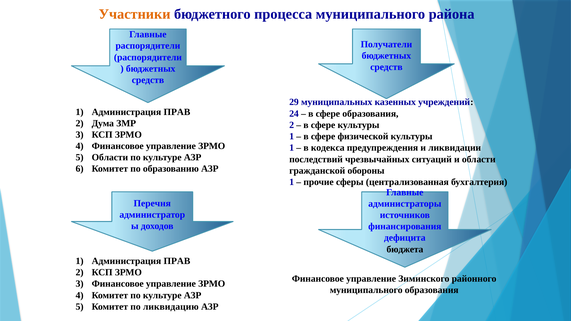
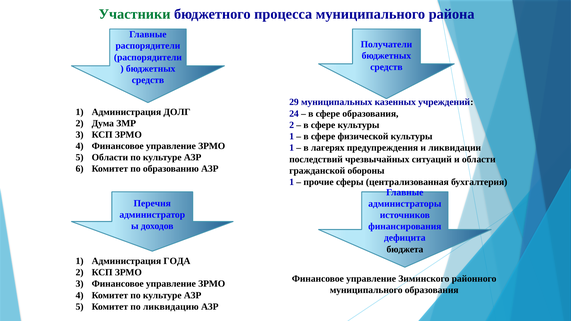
Участники colour: orange -> green
ПРАВ at (177, 112): ПРАВ -> ДОЛГ
кодекса: кодекса -> лагерях
ПРАВ at (177, 261): ПРАВ -> ГОДА
